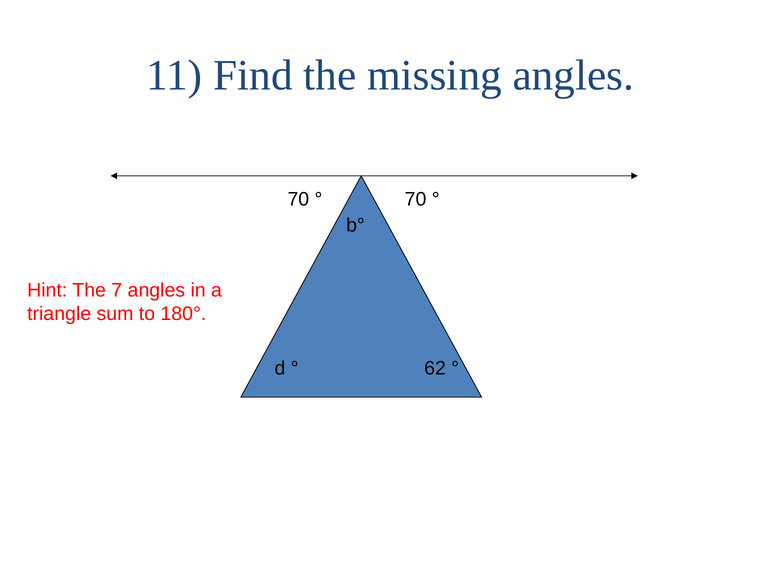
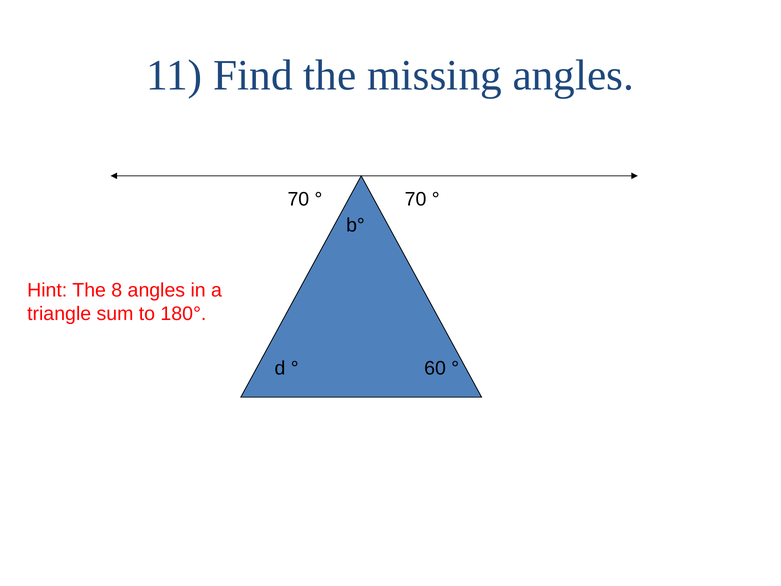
7: 7 -> 8
62: 62 -> 60
